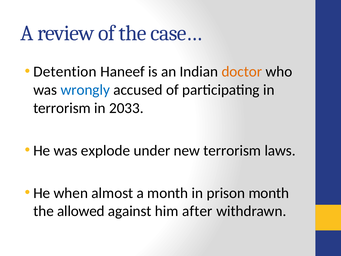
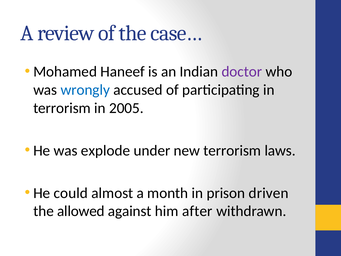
Detention: Detention -> Mohamed
doctor colour: orange -> purple
2033: 2033 -> 2005
when: when -> could
prison month: month -> driven
